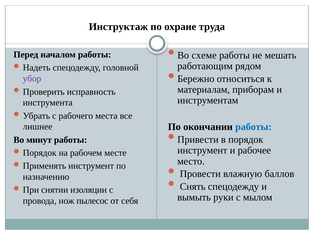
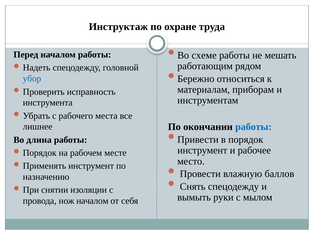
убор colour: purple -> blue
минут: минут -> длина
нож пылесос: пылесос -> началом
